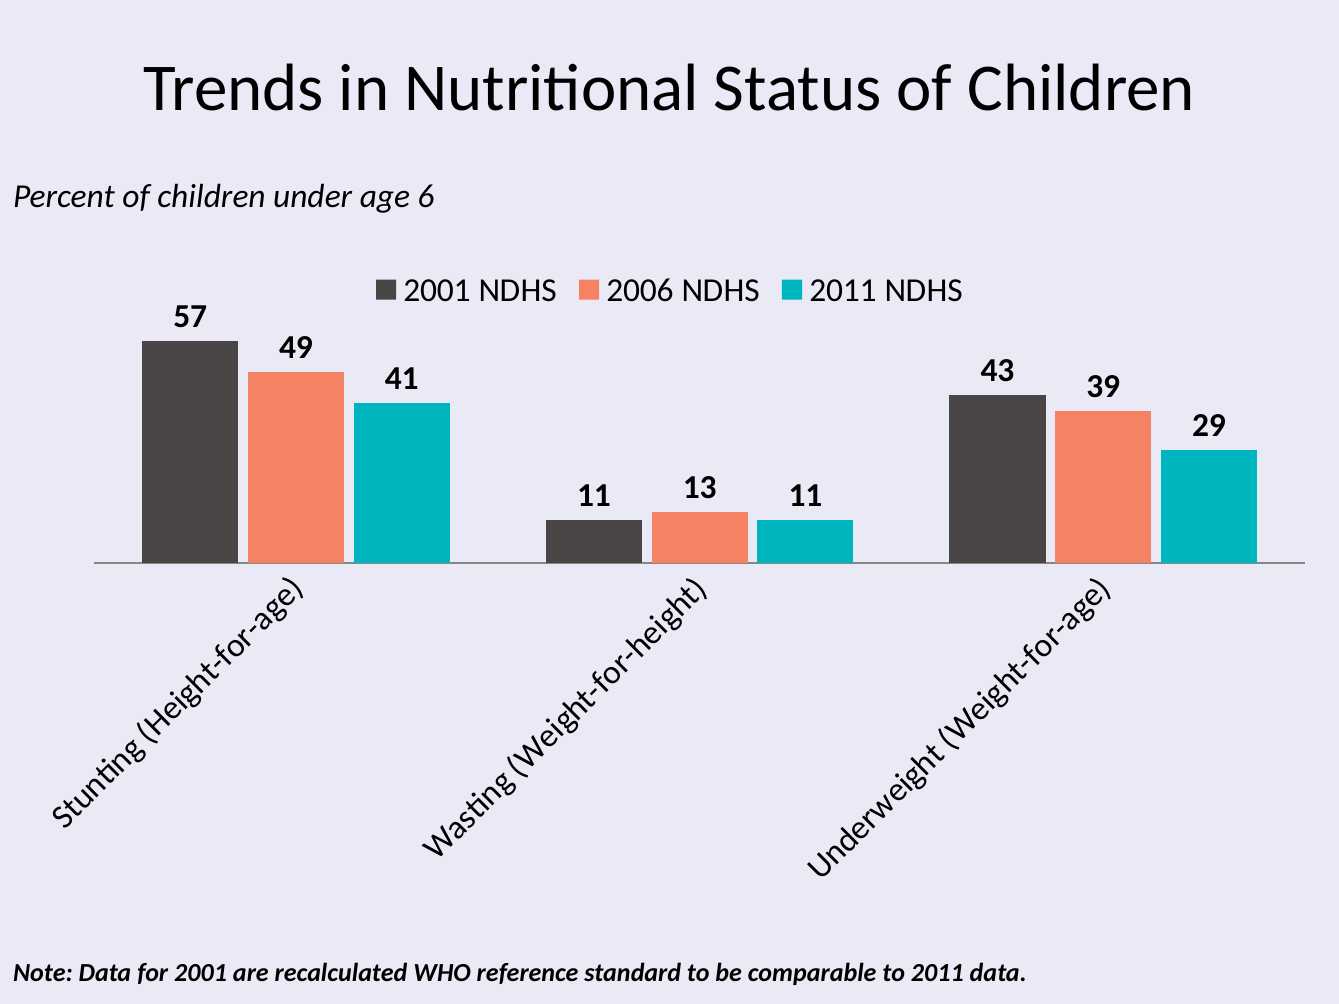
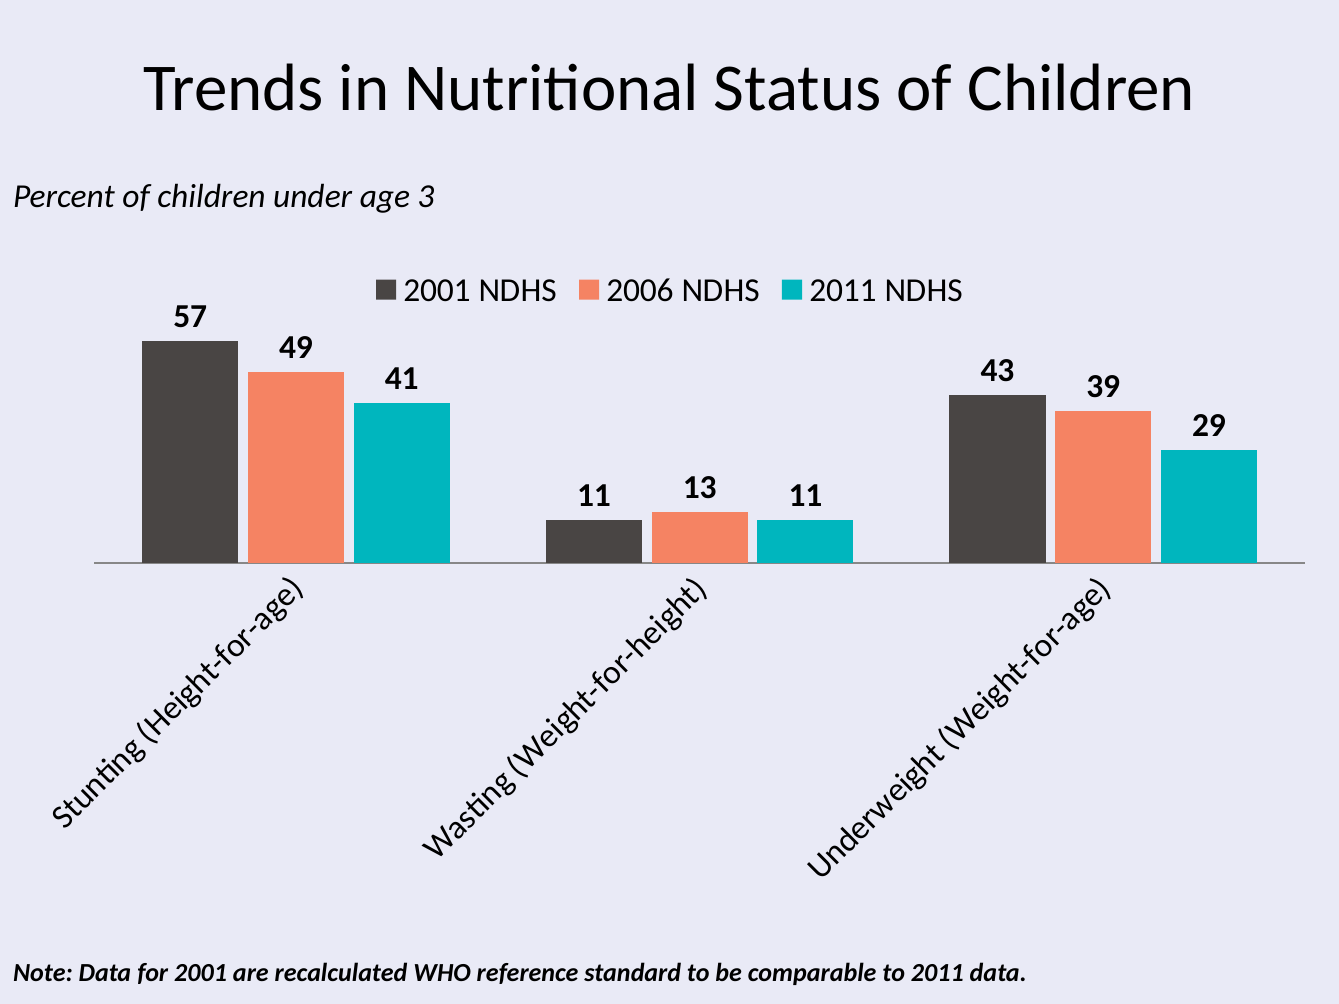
6: 6 -> 3
